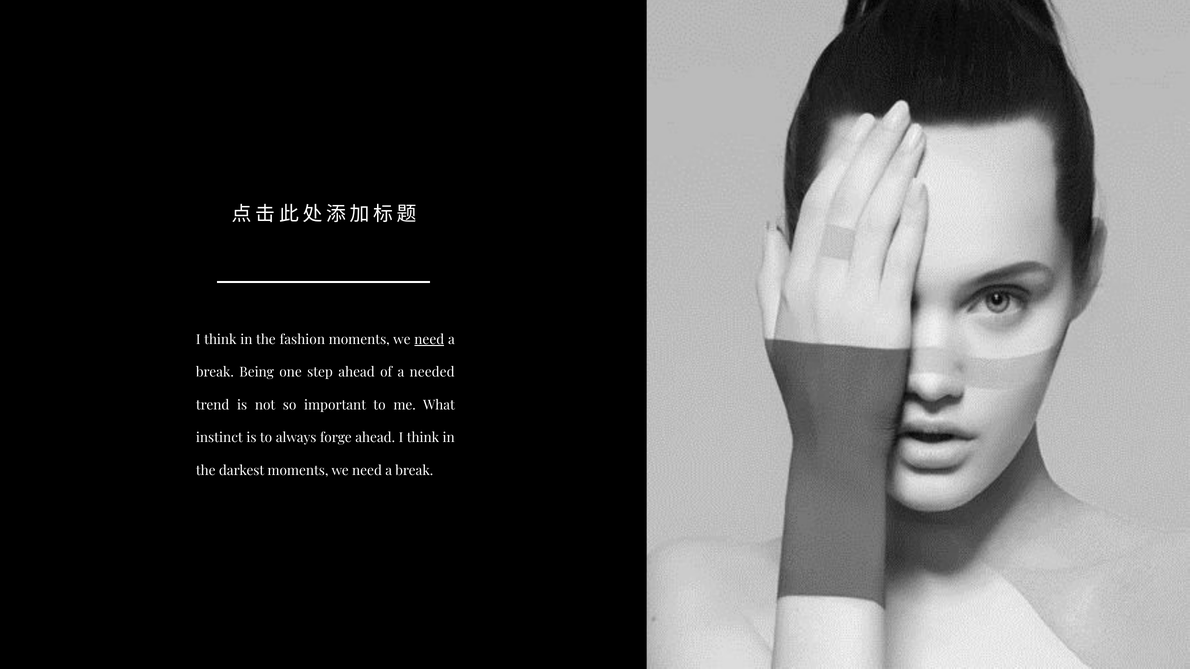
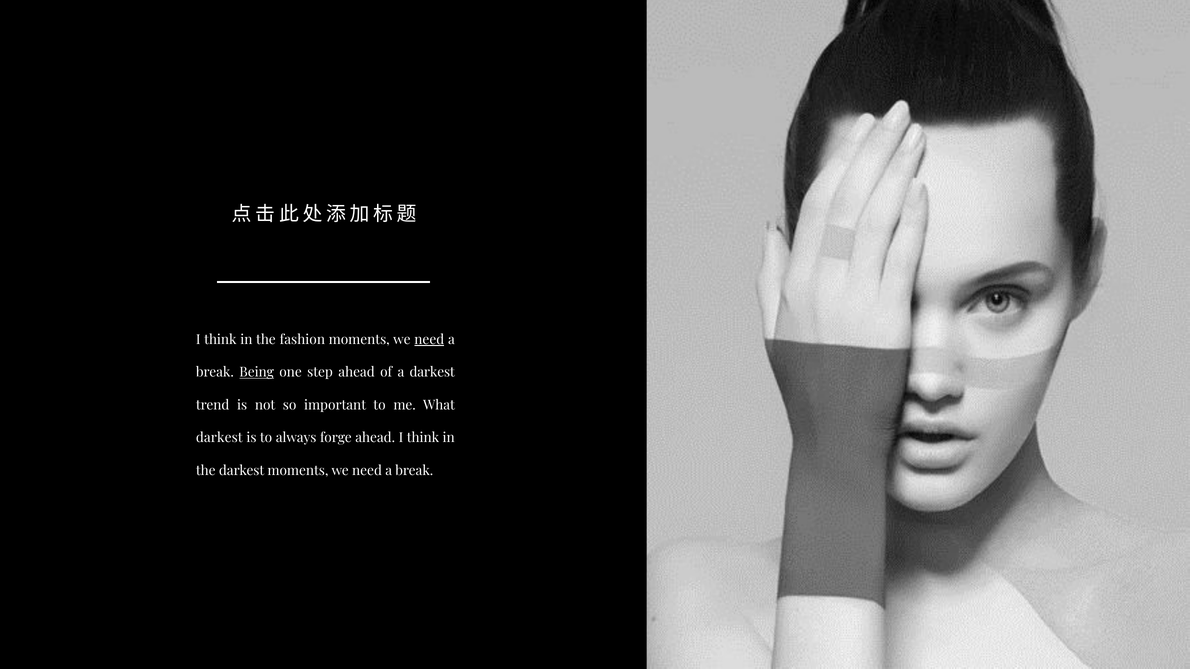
Being underline: none -> present
a needed: needed -> darkest
instinct at (219, 438): instinct -> darkest
